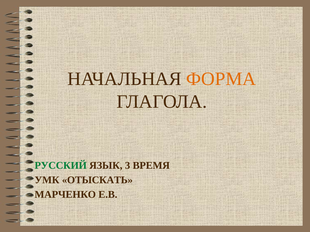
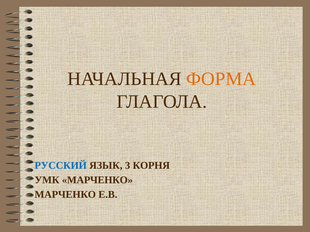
РУССКИЙ colour: green -> blue
ВРЕМЯ: ВРЕМЯ -> КОРНЯ
УМК ОТЫСКАТЬ: ОТЫСКАТЬ -> МАРЧЕНКО
